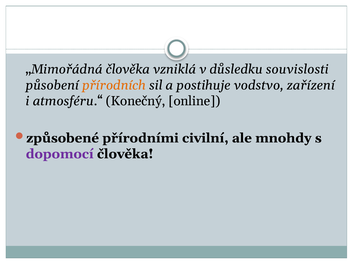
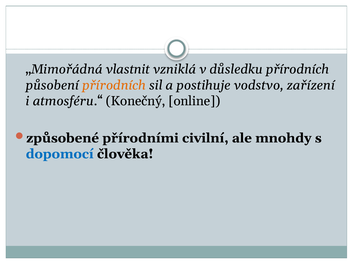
„Mimořádná člověka: člověka -> vlastnit
důsledku souvislosti: souvislosti -> přírodních
dopomocí colour: purple -> blue
